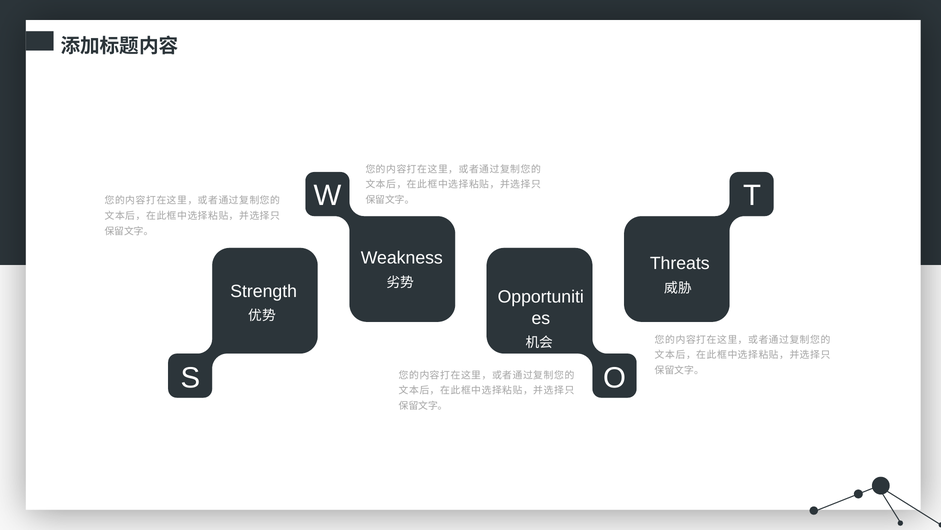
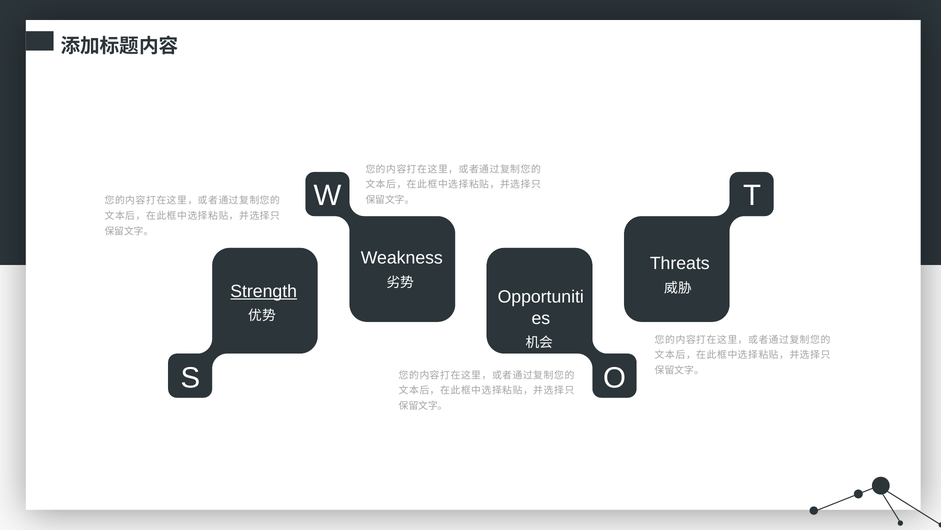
Strength underline: none -> present
